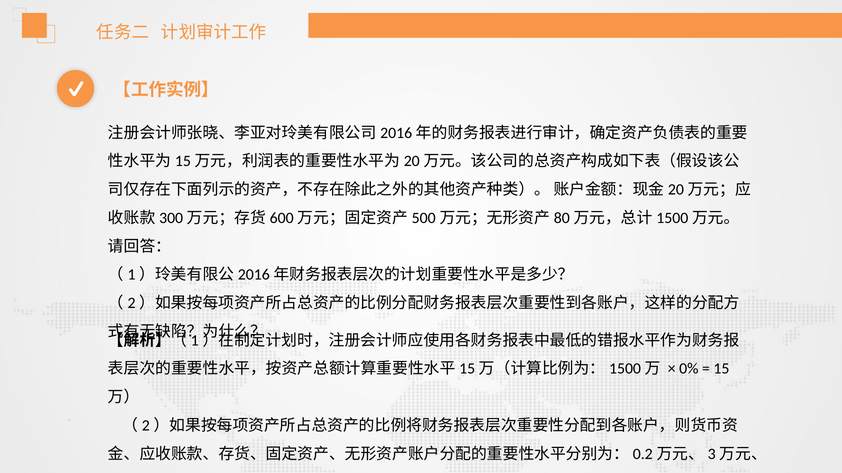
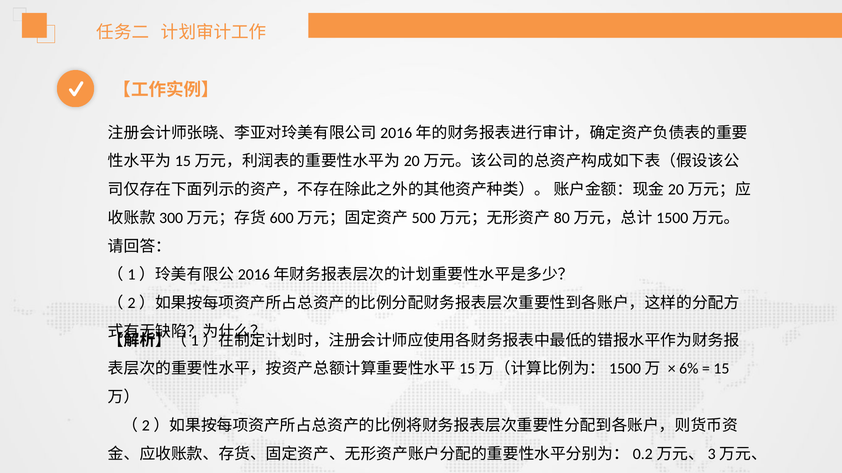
0%: 0% -> 6%
